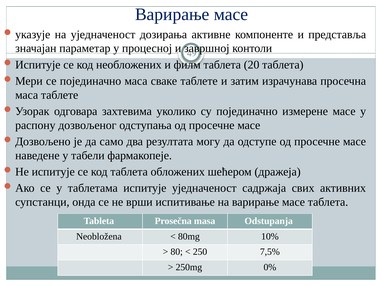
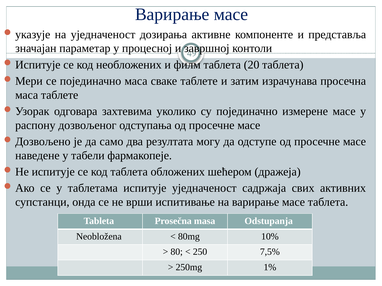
0%: 0% -> 1%
